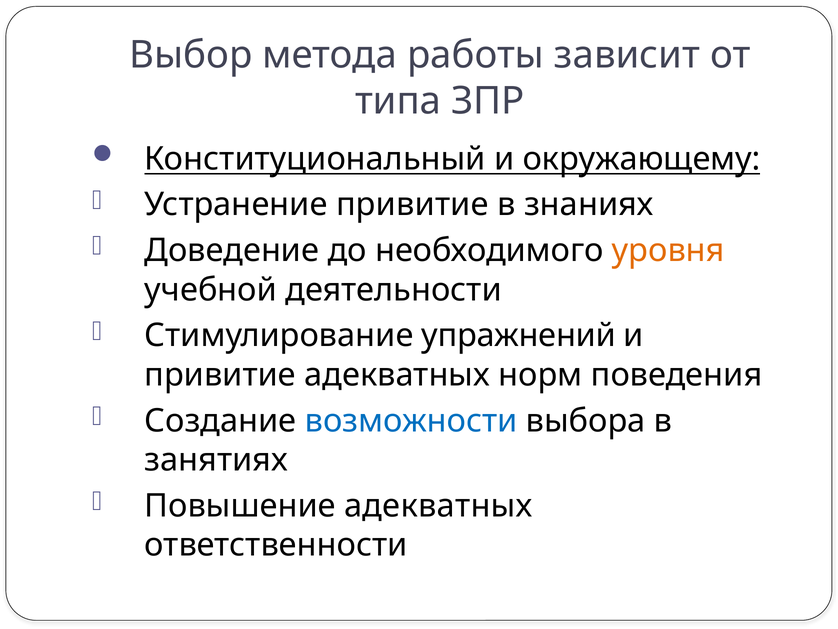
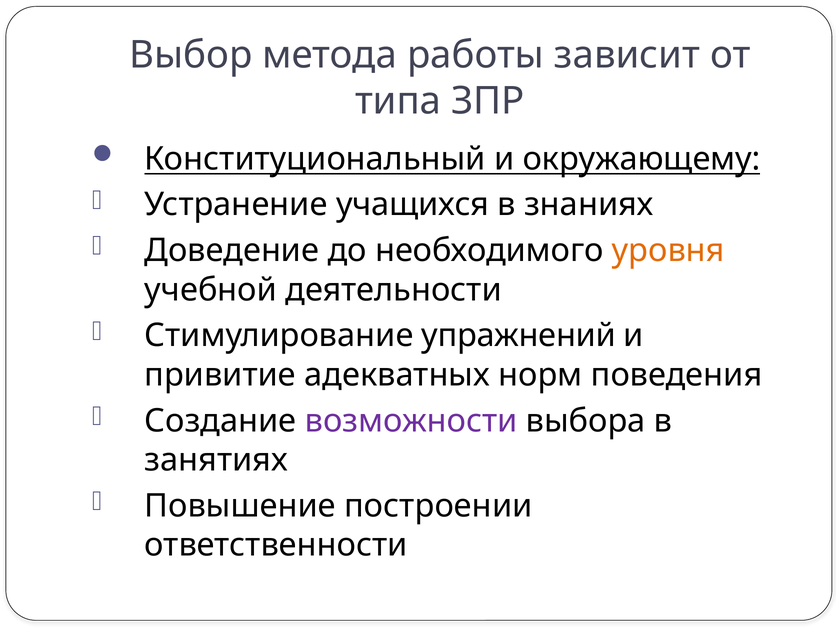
Устранение привитие: привитие -> учащихся
возможности colour: blue -> purple
Повышение адекватных: адекватных -> построении
